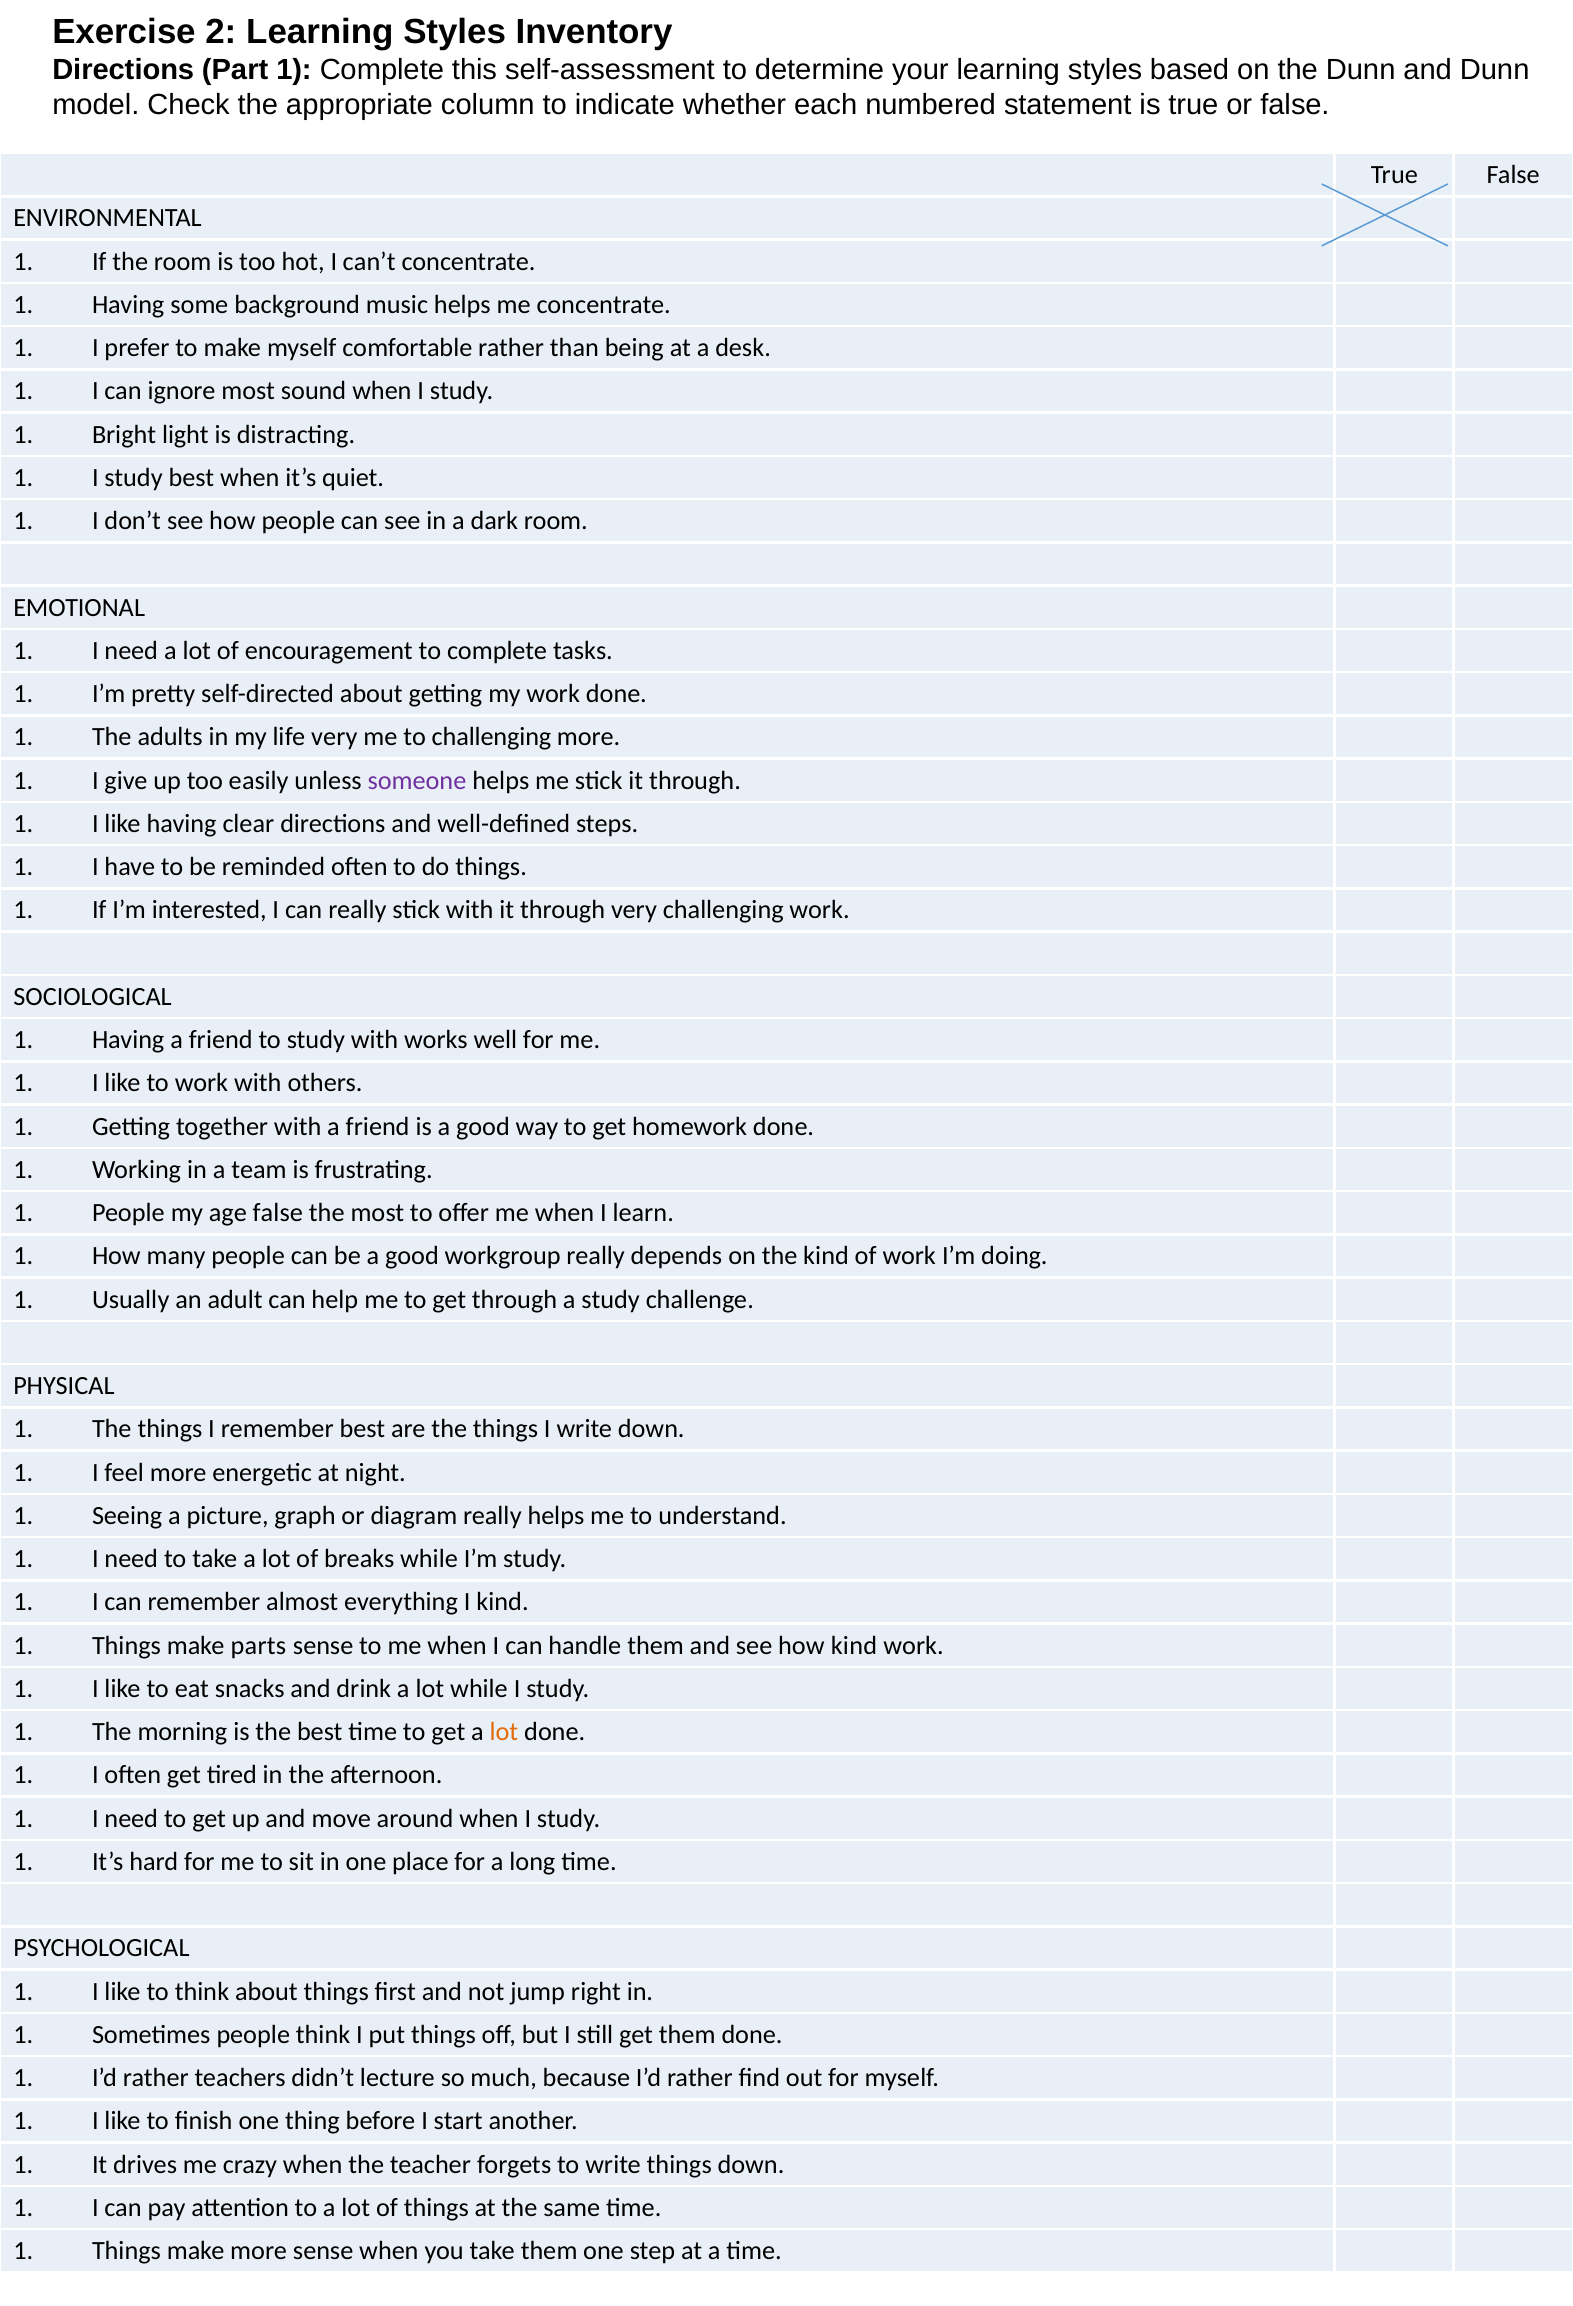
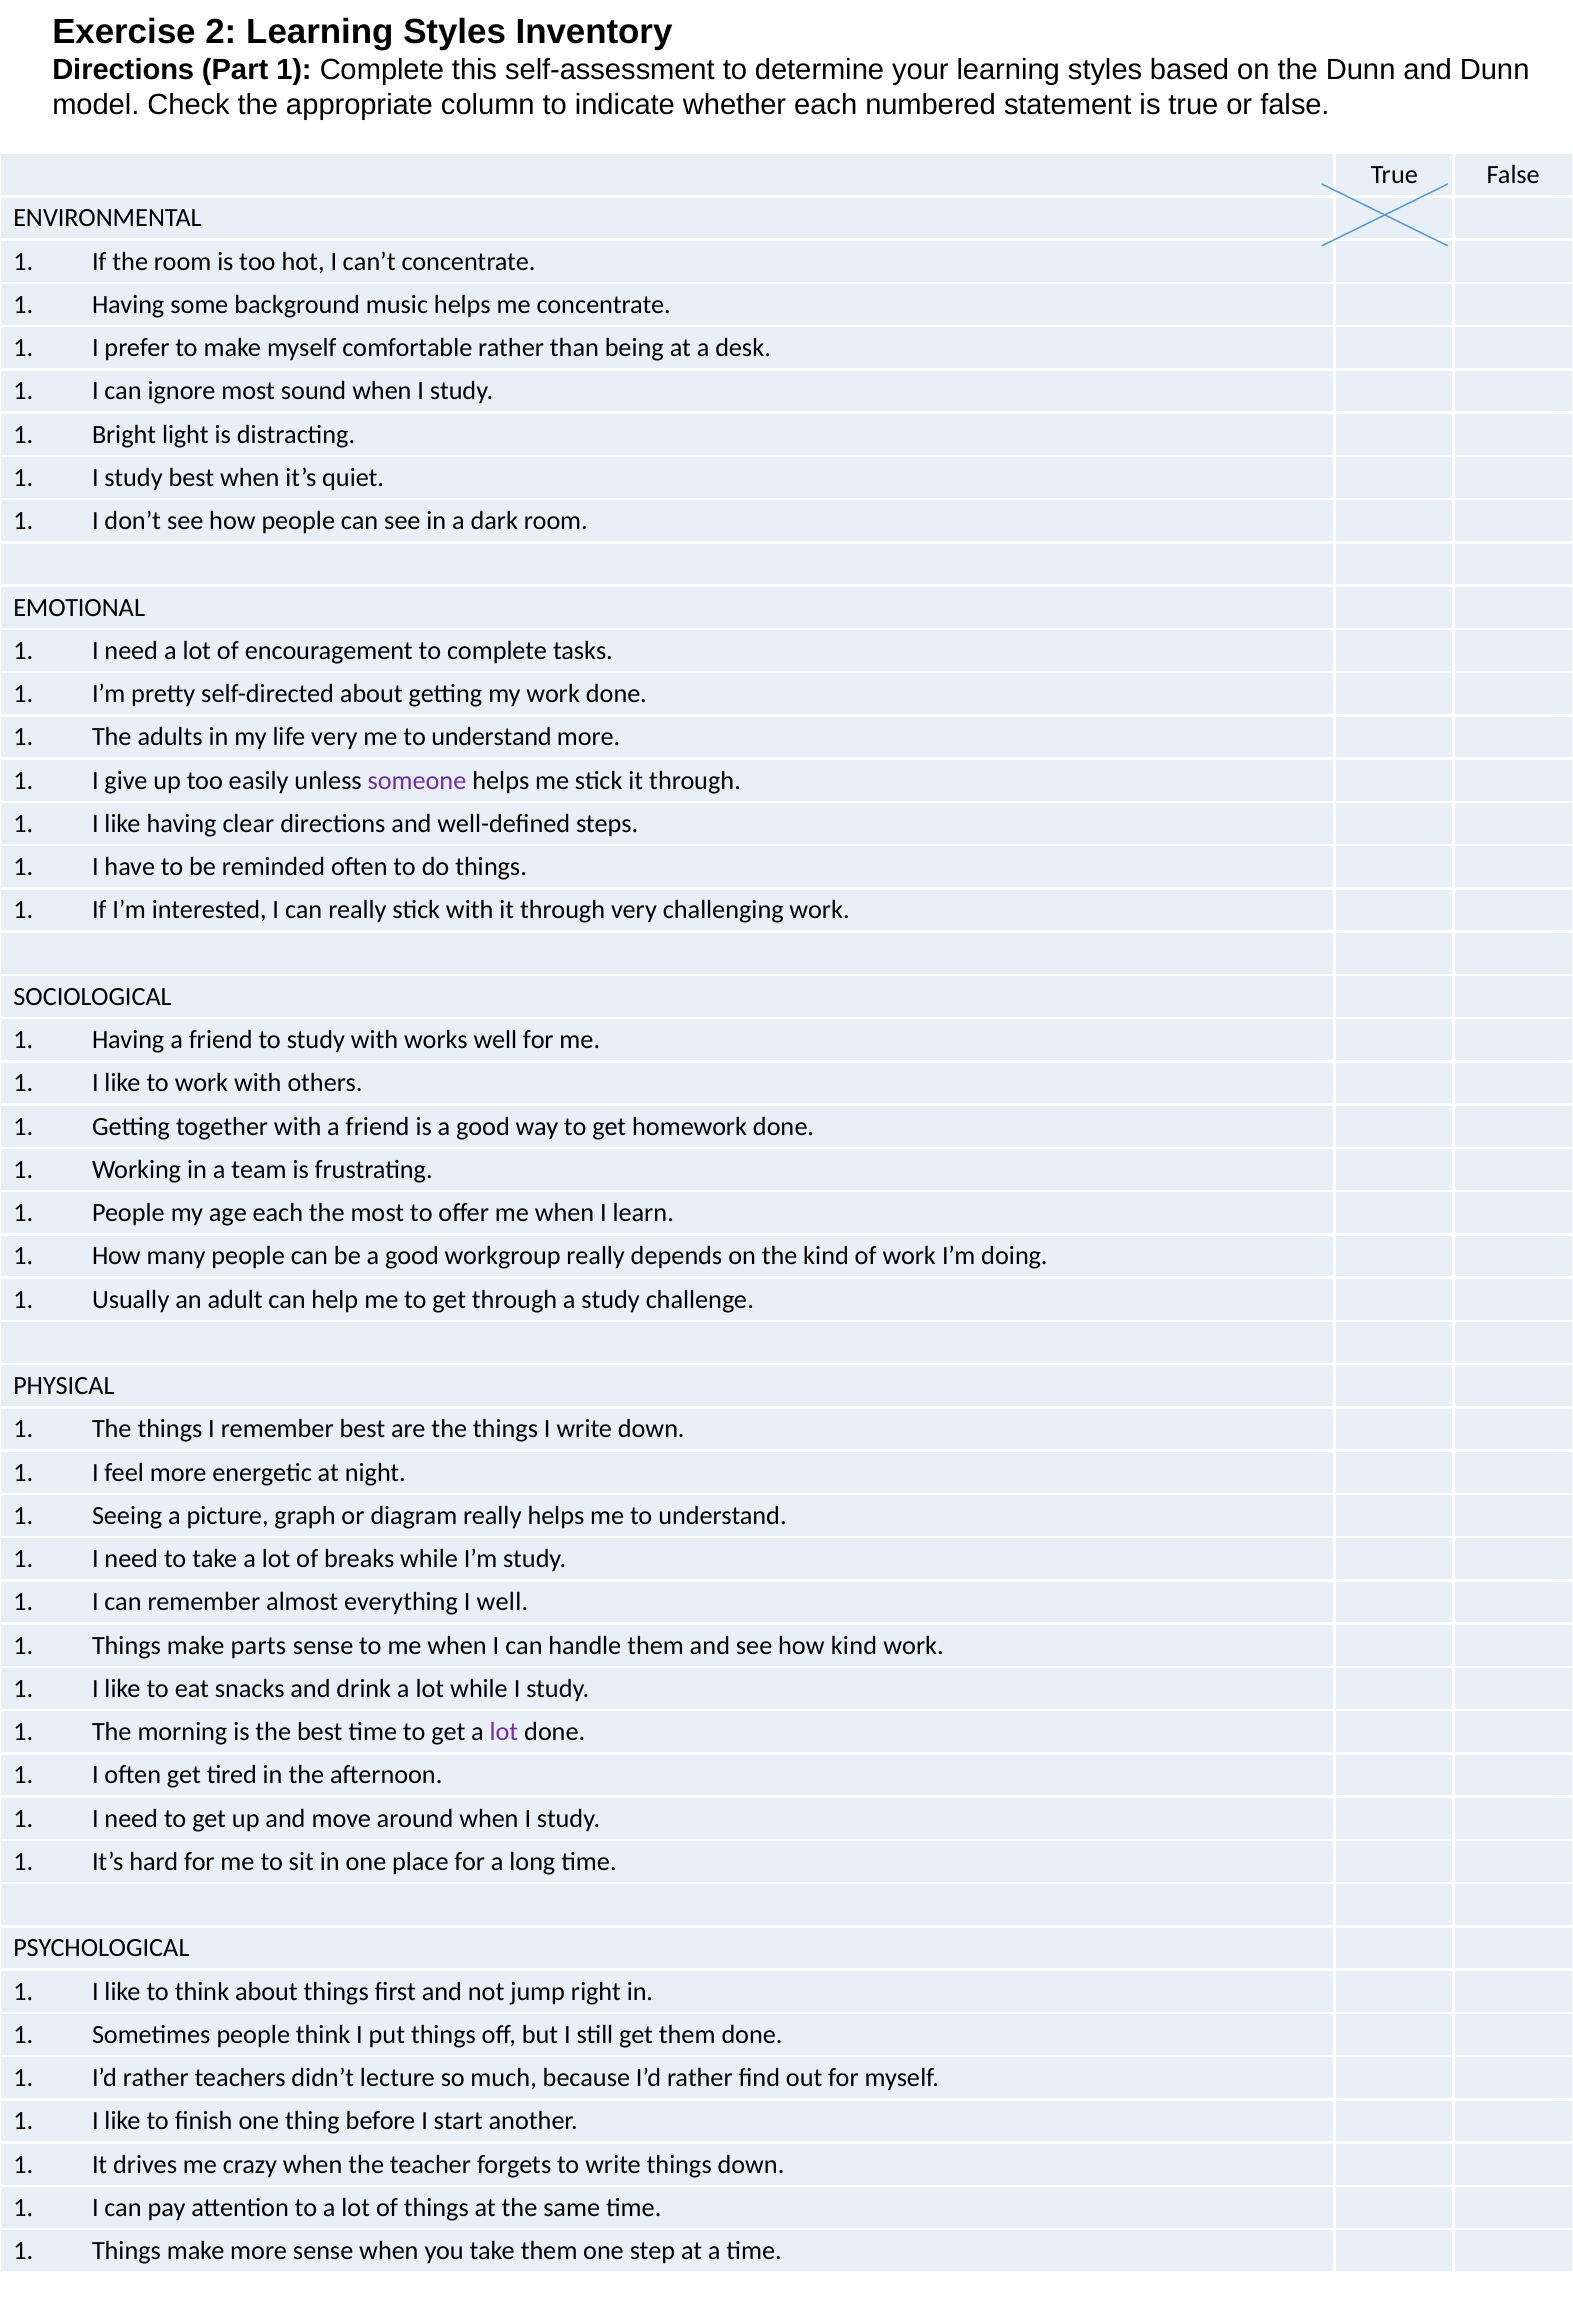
challenging at (491, 738): challenging -> understand
age false: false -> each
I kind: kind -> well
lot at (504, 1733) colour: orange -> purple
